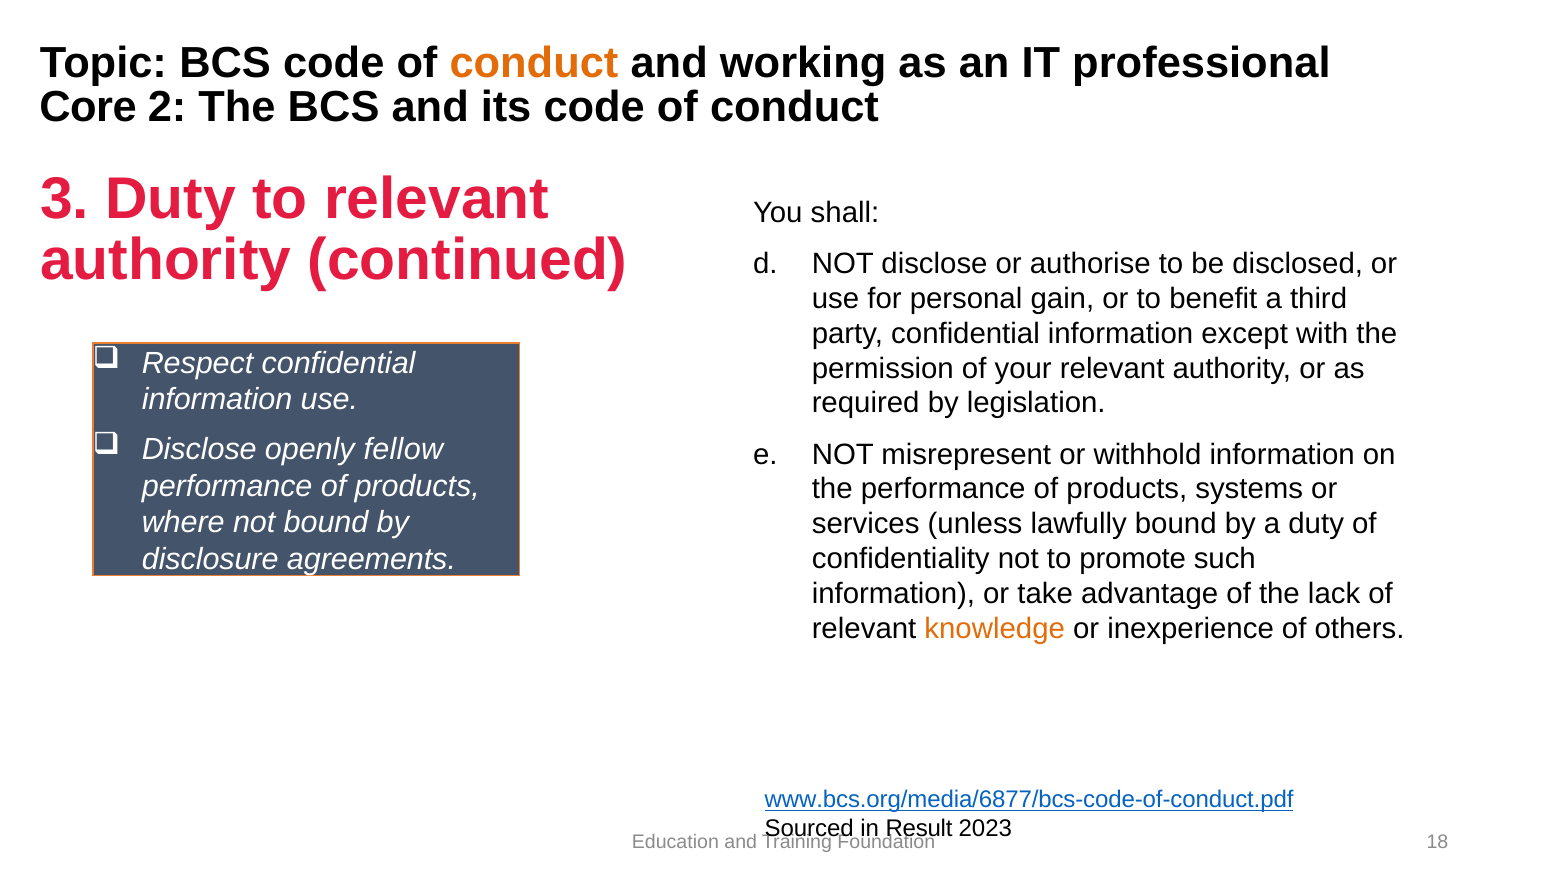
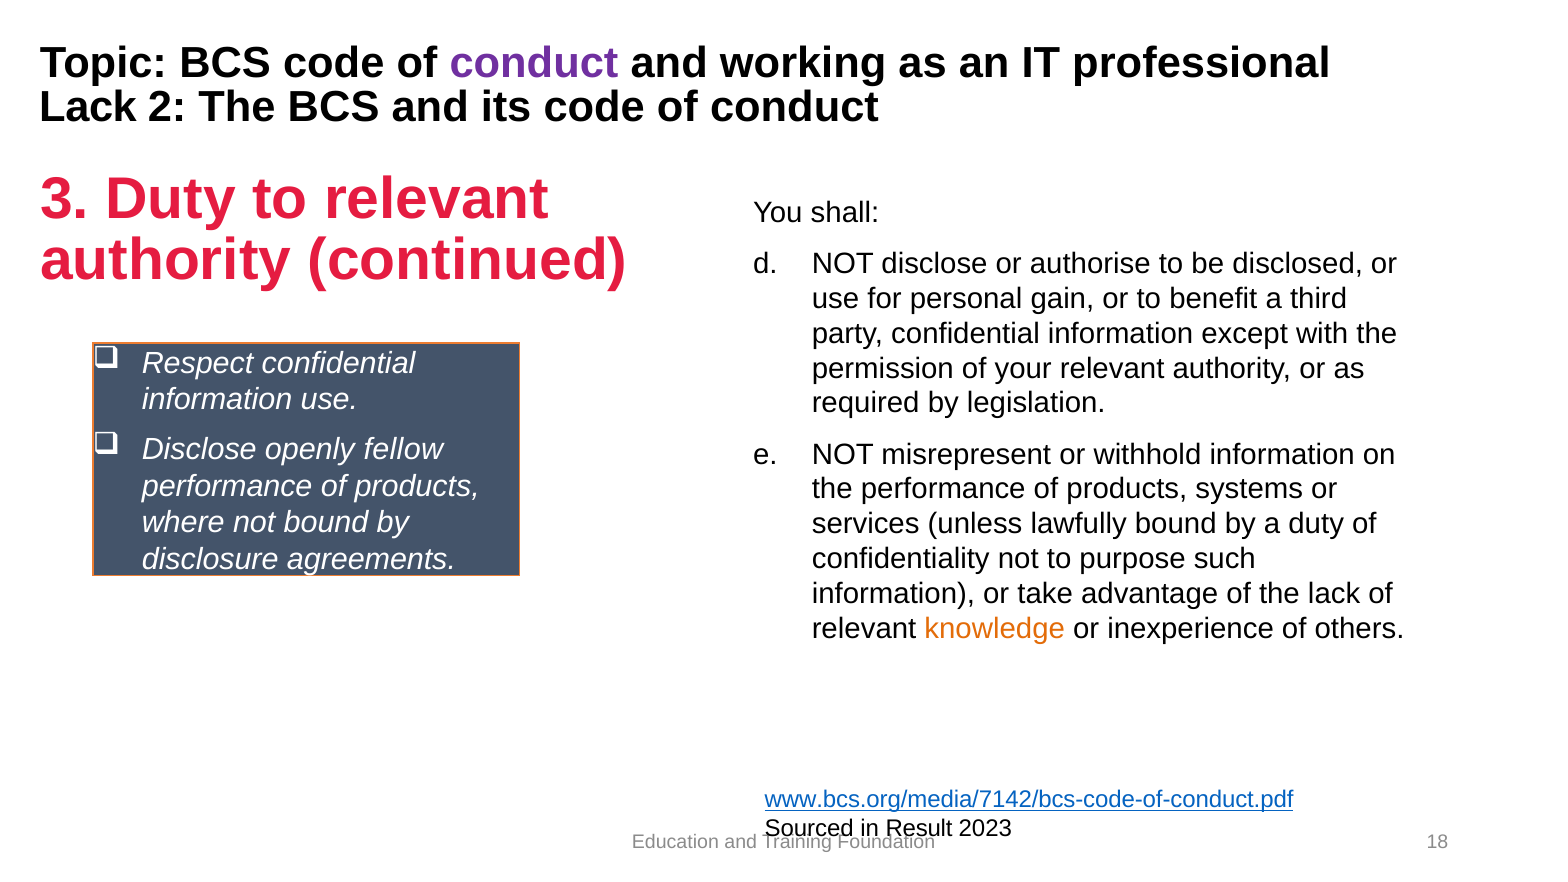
conduct at (534, 63) colour: orange -> purple
Core at (88, 107): Core -> Lack
promote: promote -> purpose
www.bcs.org/media/6877/bcs-code-of-conduct.pdf: www.bcs.org/media/6877/bcs-code-of-conduct.pdf -> www.bcs.org/media/7142/bcs-code-of-conduct.pdf
